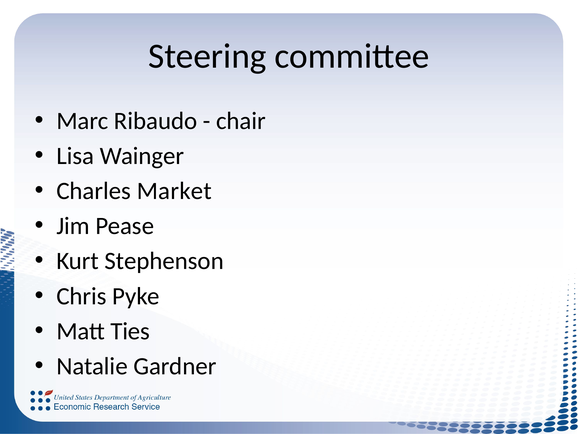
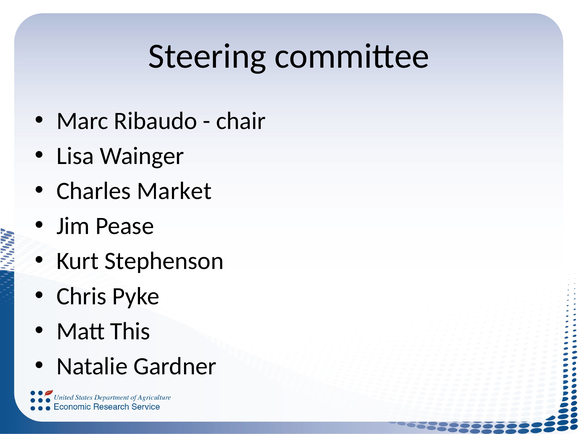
Ties: Ties -> This
